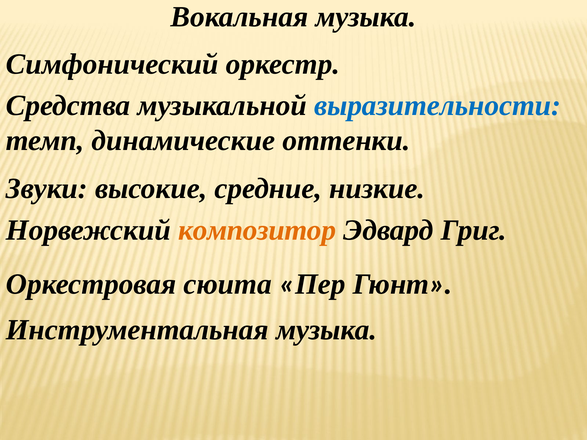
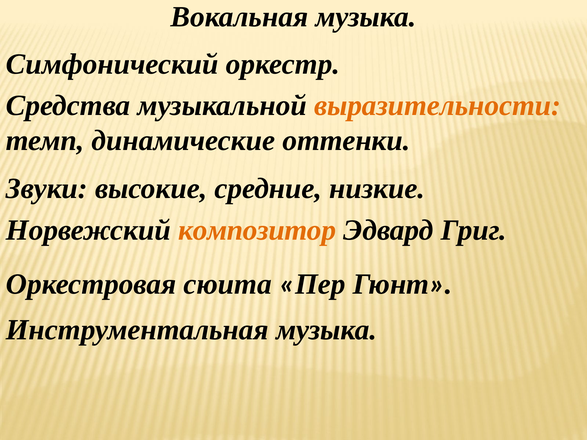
выразительности colour: blue -> orange
